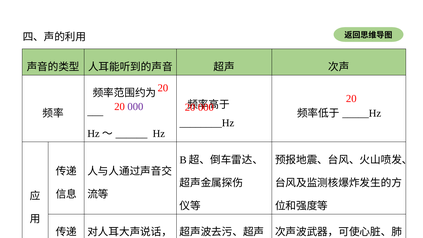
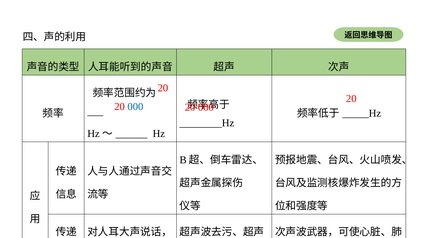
000 at (135, 107) colour: purple -> blue
